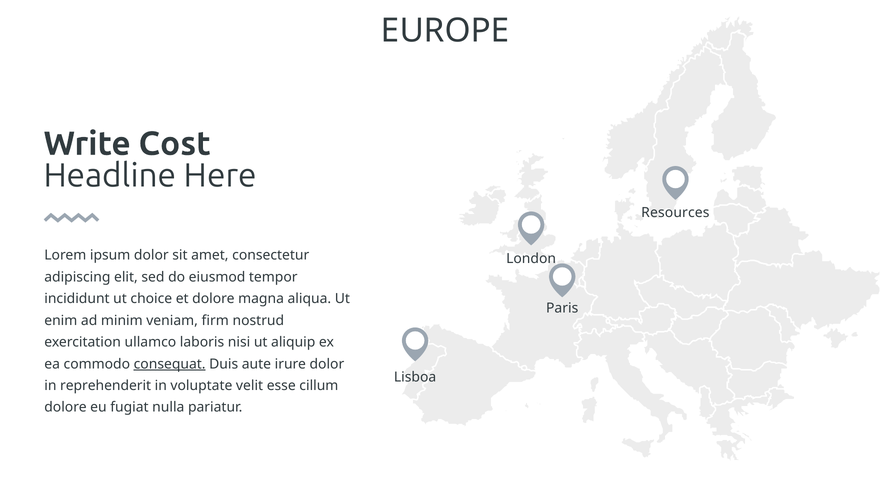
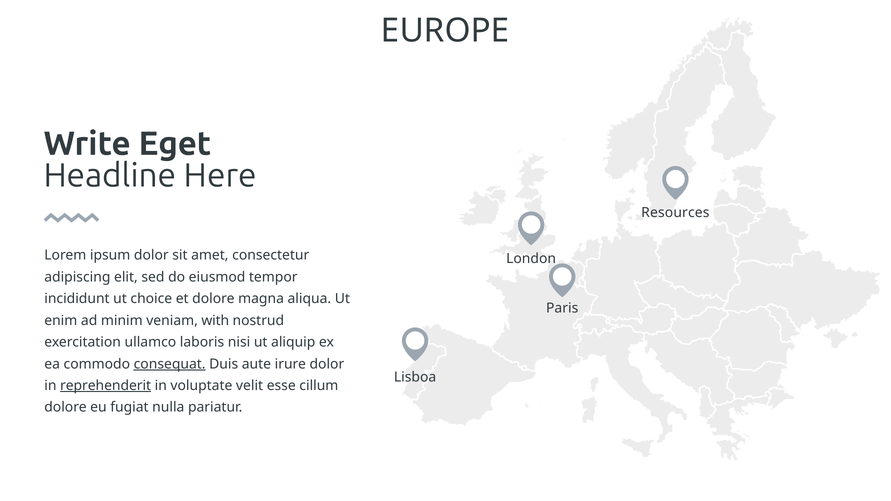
Cost: Cost -> Eget
firm: firm -> with
reprehenderit underline: none -> present
